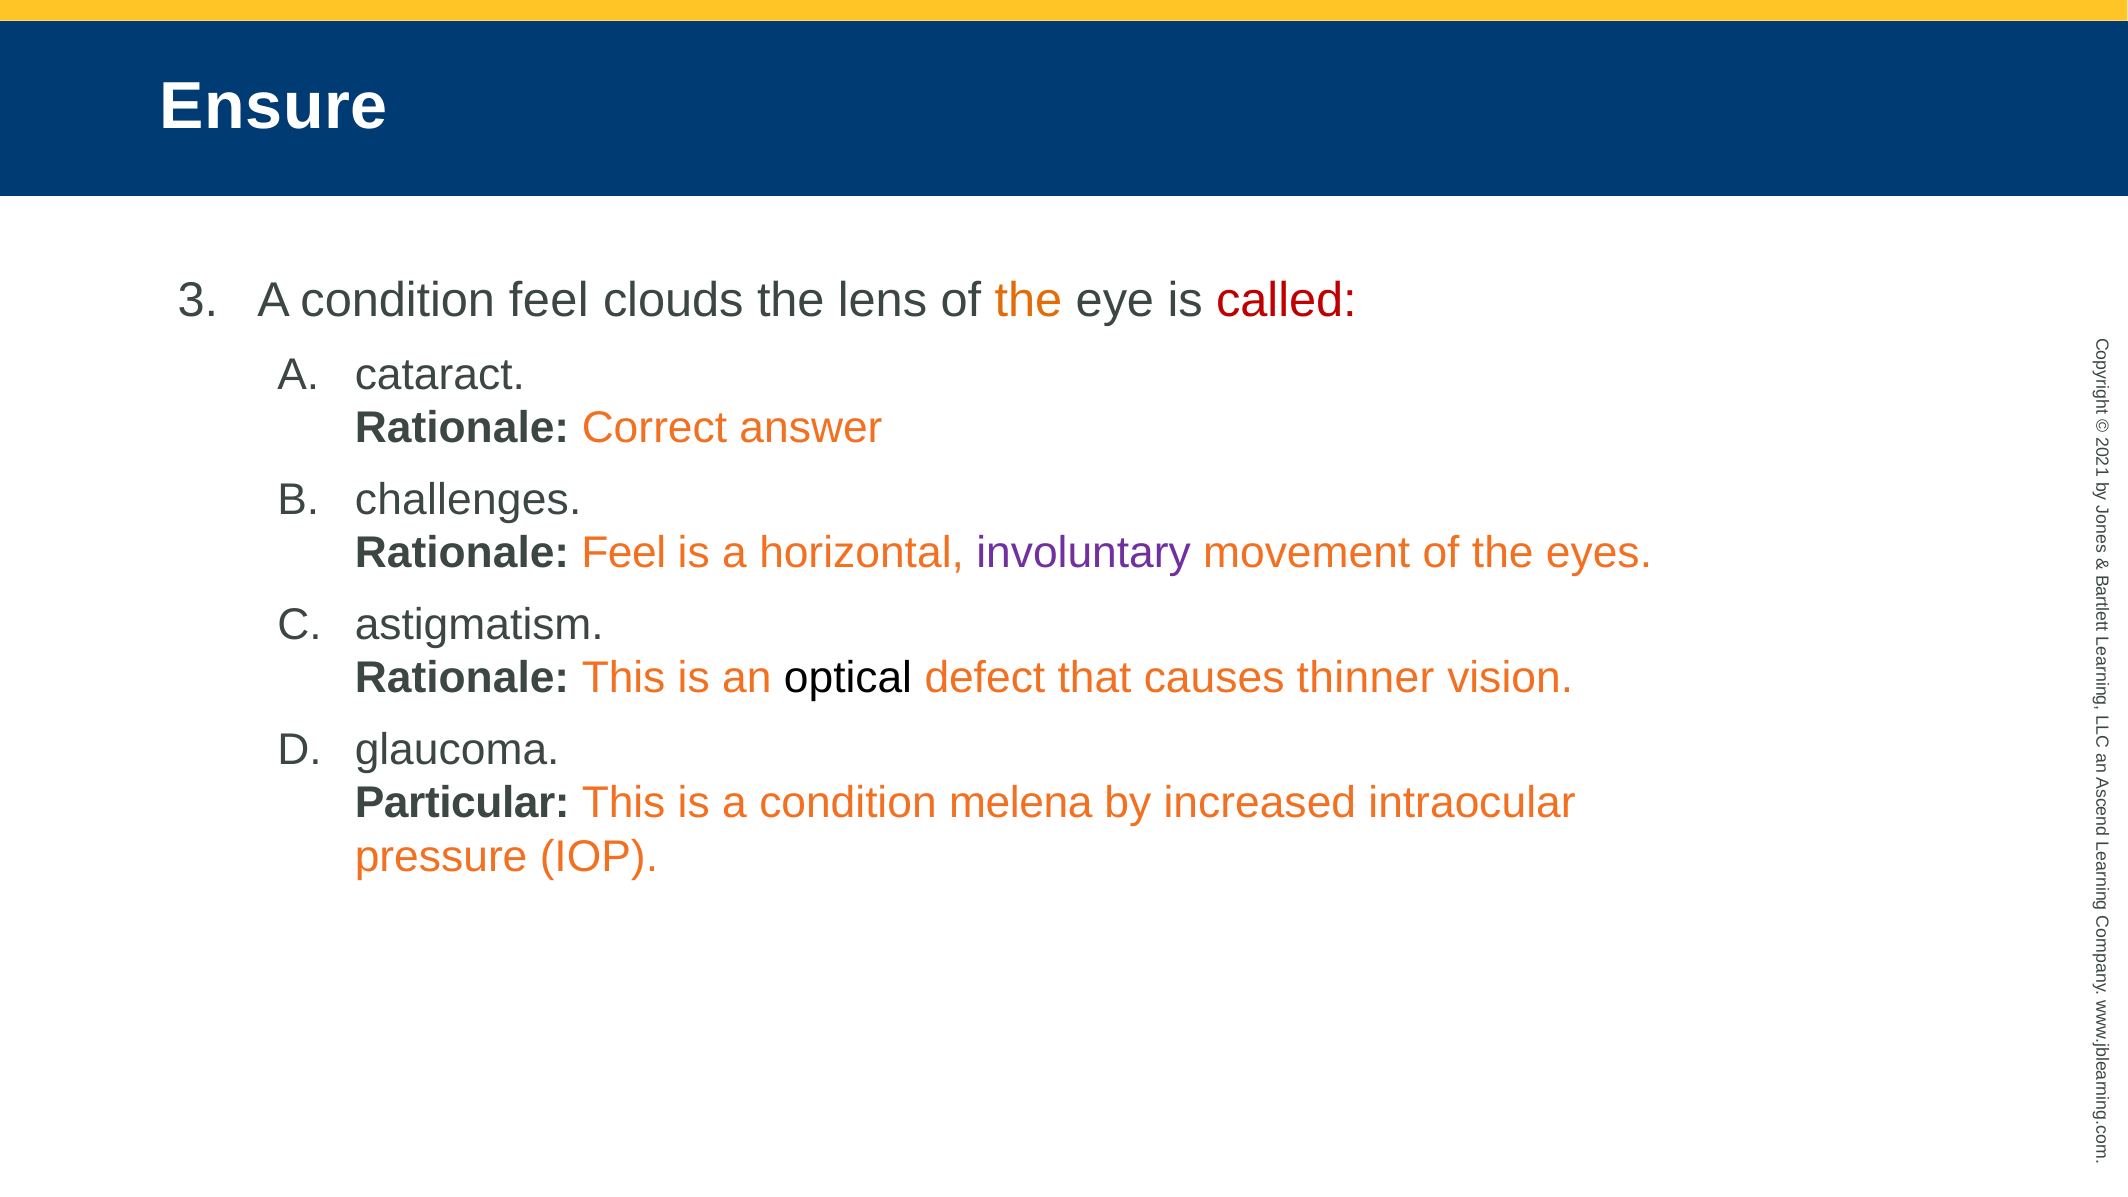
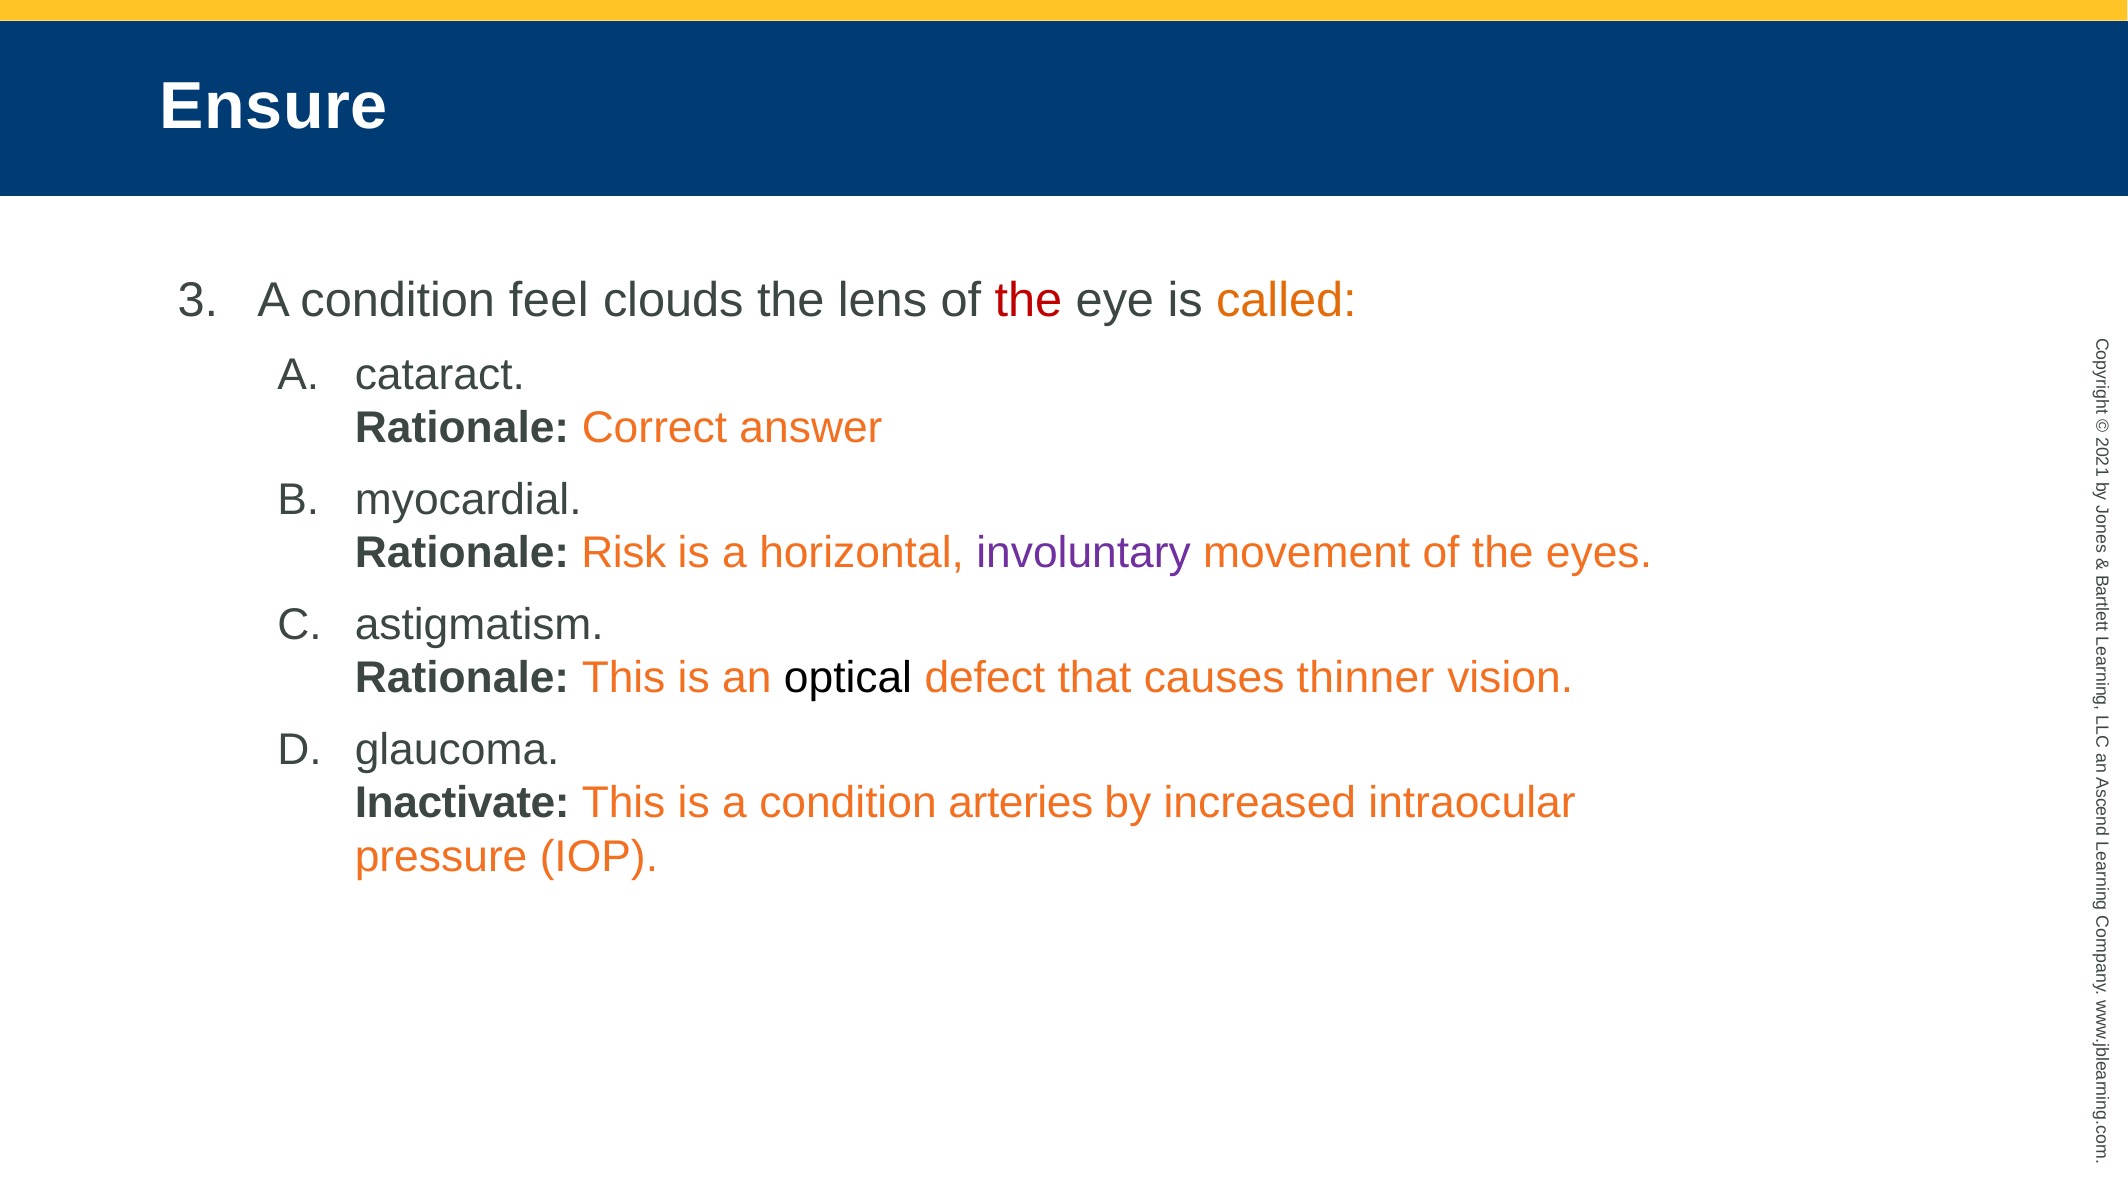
the at (1028, 301) colour: orange -> red
called colour: red -> orange
challenges: challenges -> myocardial
Rationale Feel: Feel -> Risk
Particular: Particular -> Inactivate
melena: melena -> arteries
